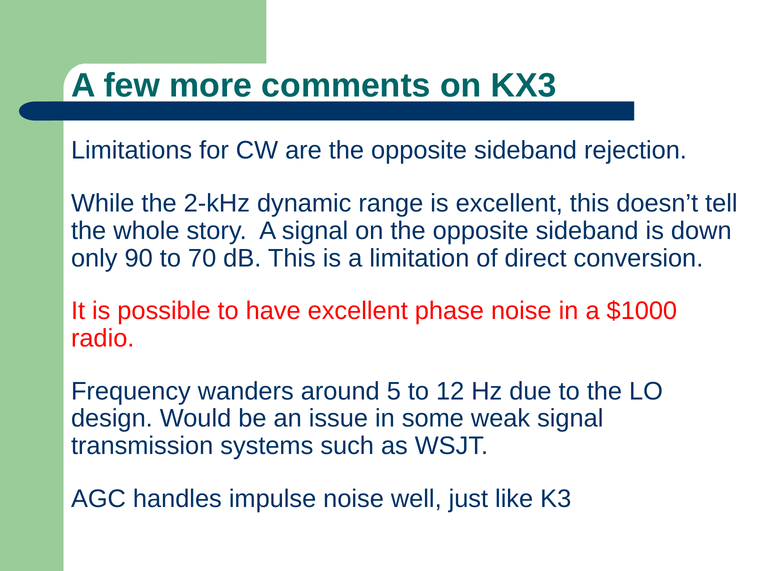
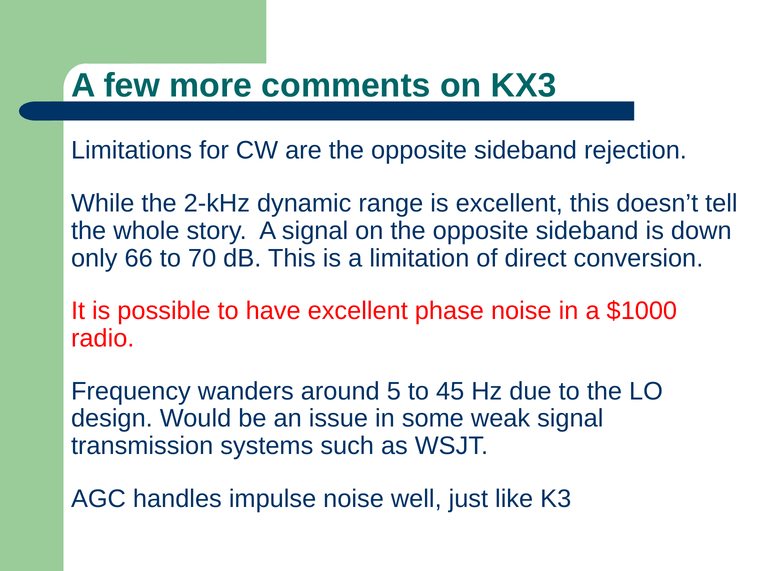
90: 90 -> 66
12: 12 -> 45
